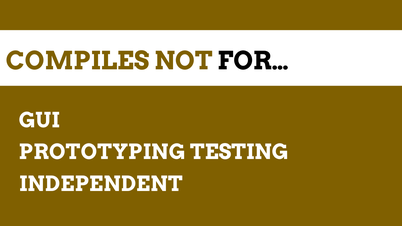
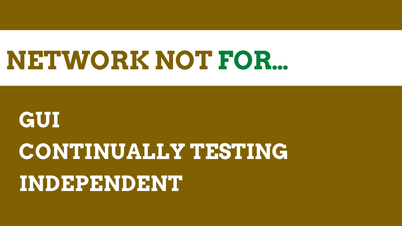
COMPILES: COMPILES -> NETWORK
FOR… colour: black -> green
PROTOTYPING: PROTOTYPING -> CONTINUALLY
